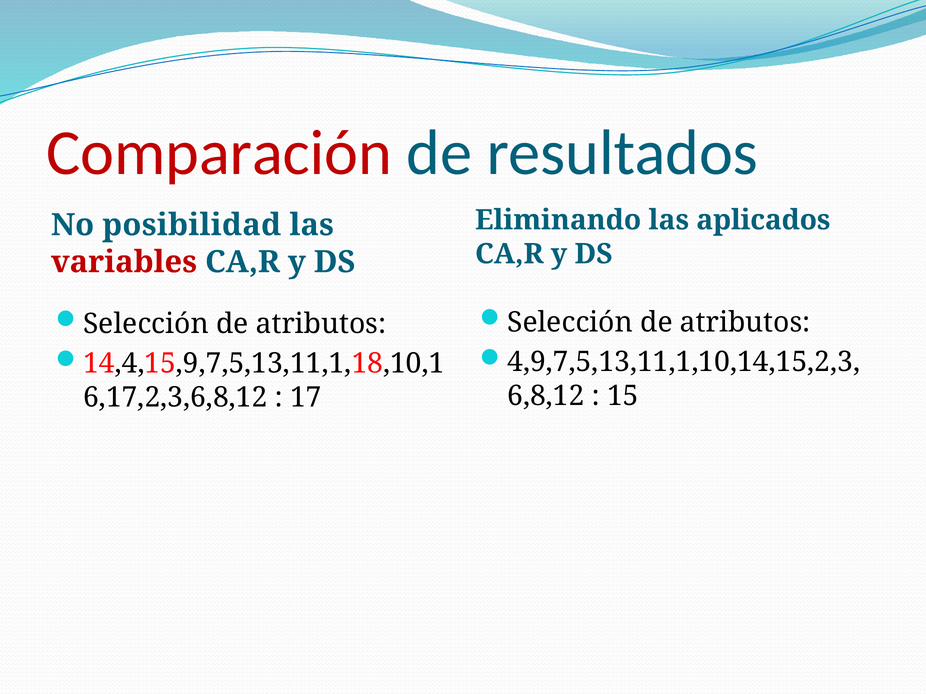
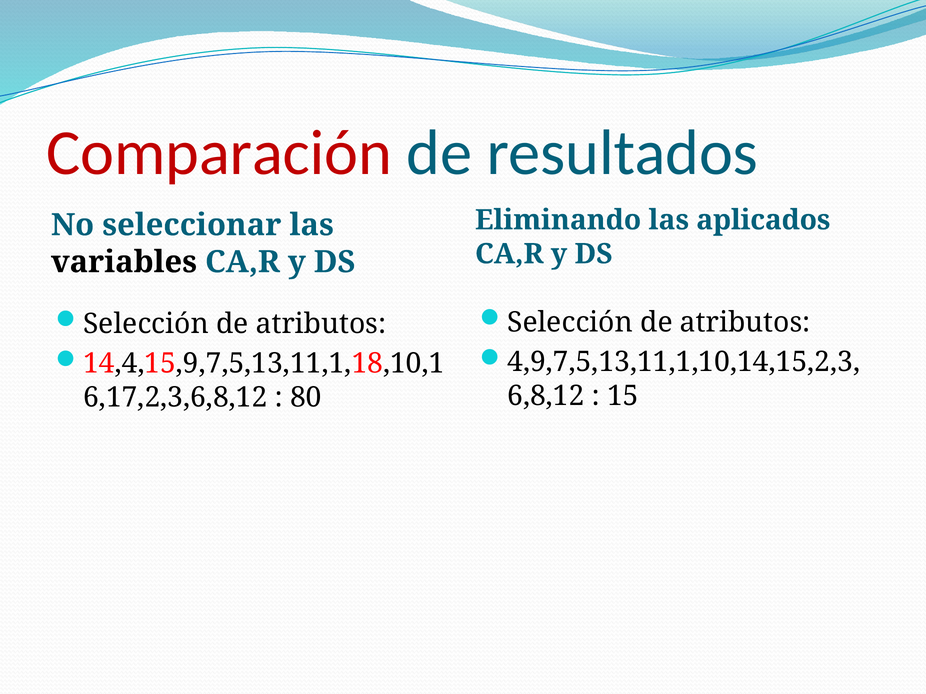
posibilidad: posibilidad -> seleccionar
variables colour: red -> black
17: 17 -> 80
